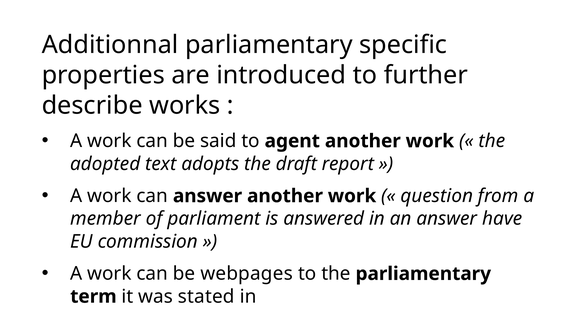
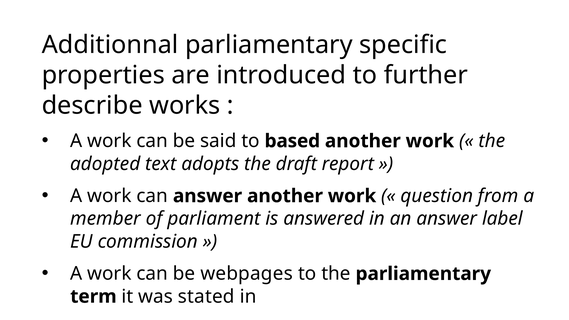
agent: agent -> based
have: have -> label
